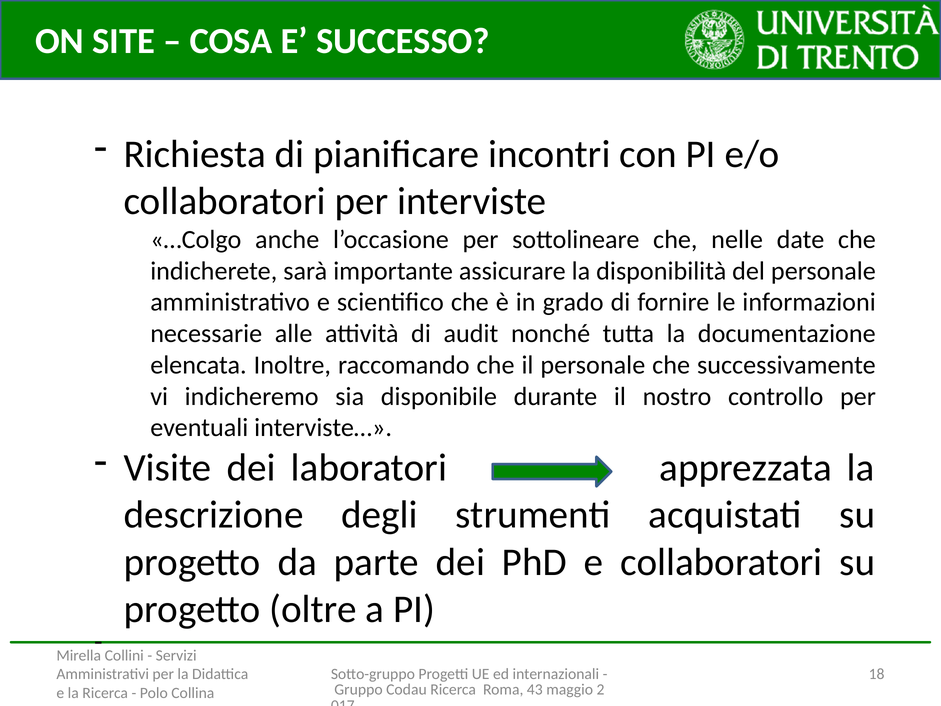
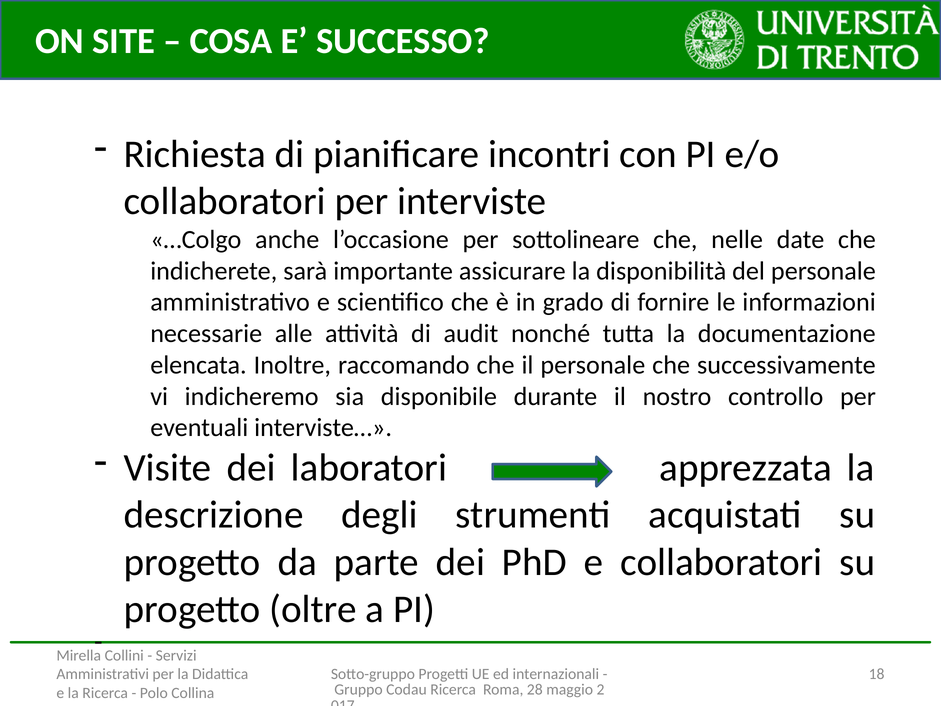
43: 43 -> 28
